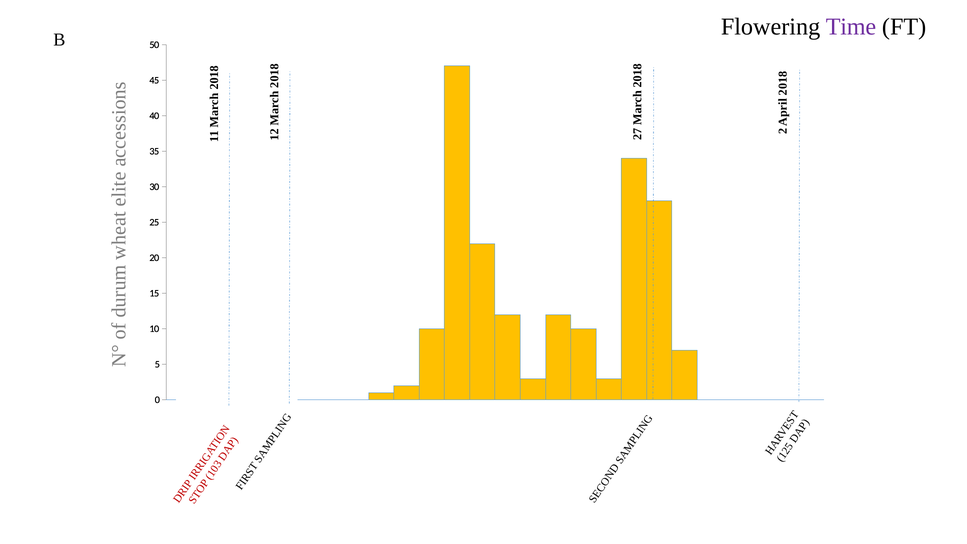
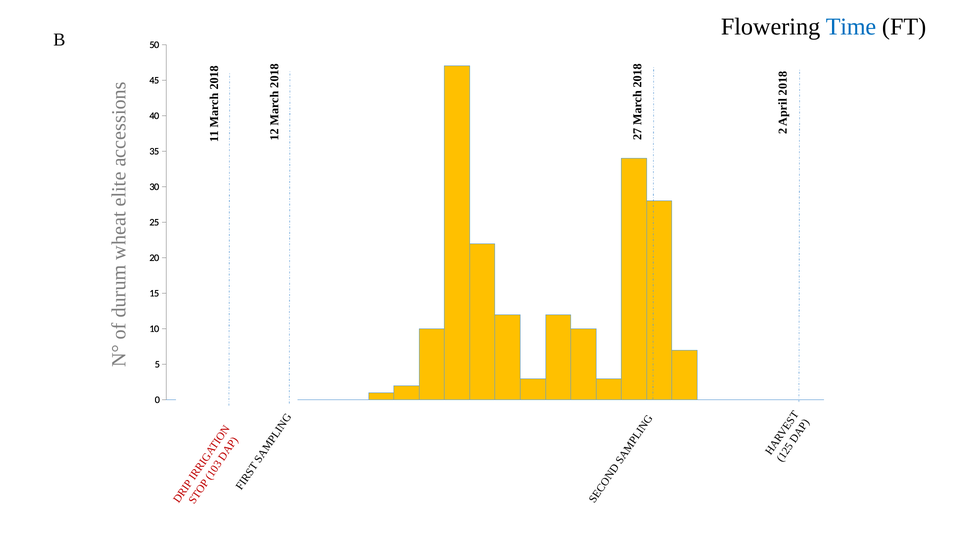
Time colour: purple -> blue
